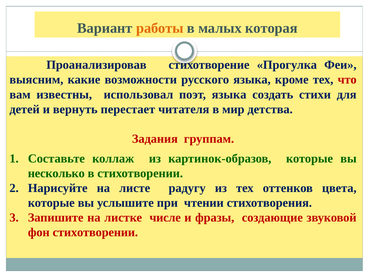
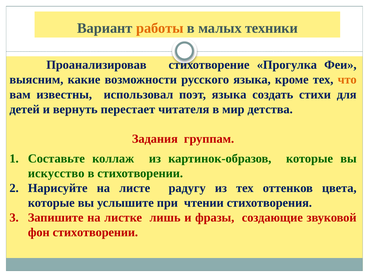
которая: которая -> техники
что colour: red -> orange
несколько: несколько -> искусство
числе: числе -> лишь
